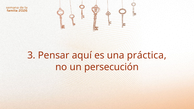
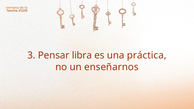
aquí: aquí -> libra
persecución: persecución -> enseñarnos
